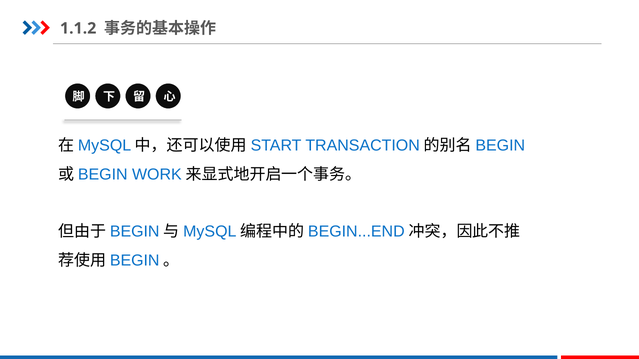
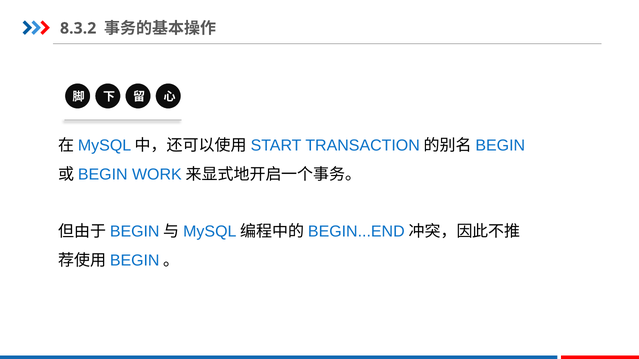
1.1.2: 1.1.2 -> 8.3.2
